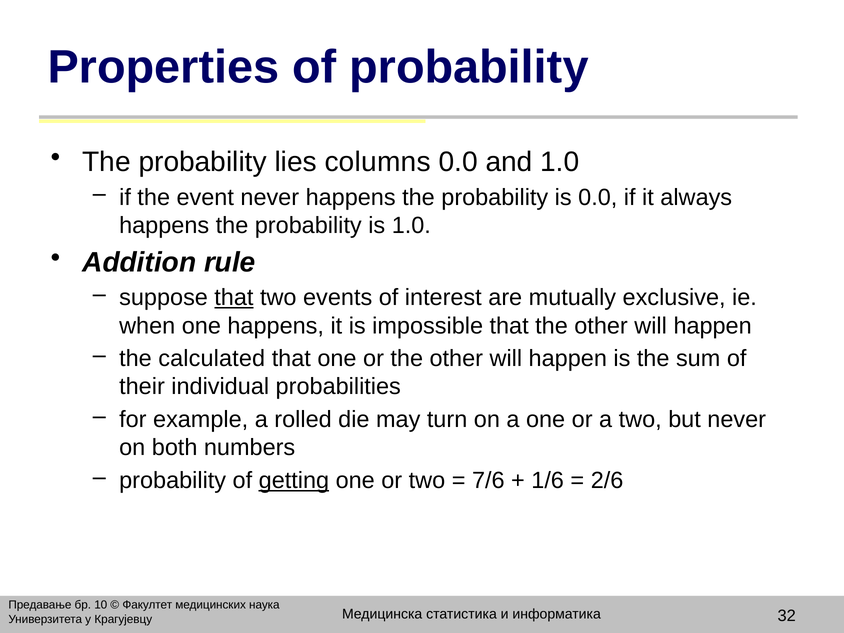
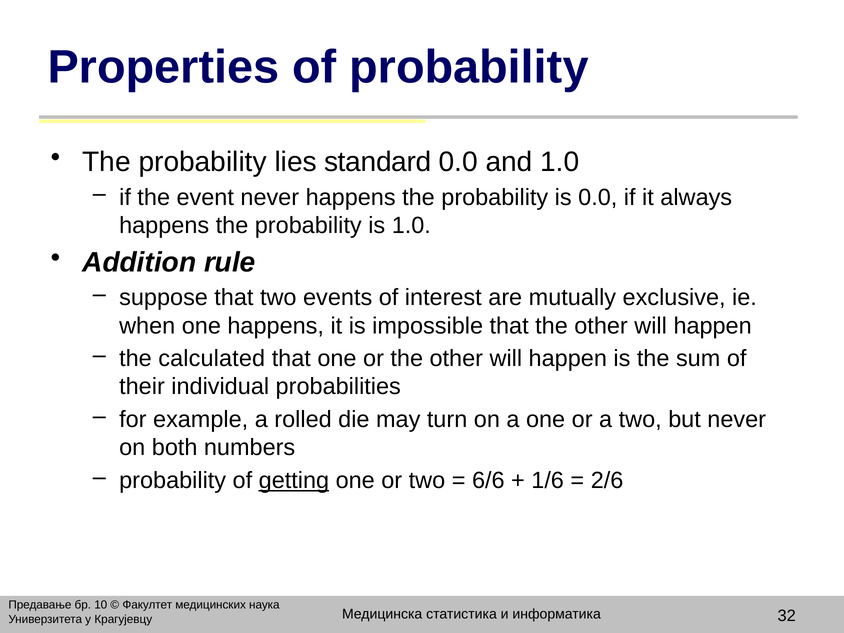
columns: columns -> standard
that at (234, 298) underline: present -> none
7/6: 7/6 -> 6/6
